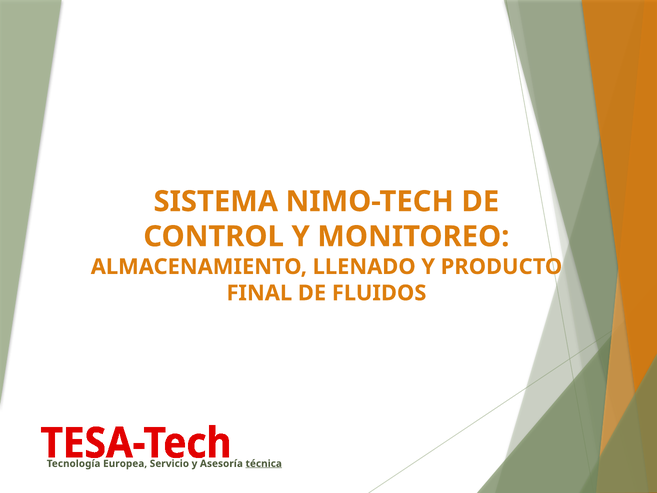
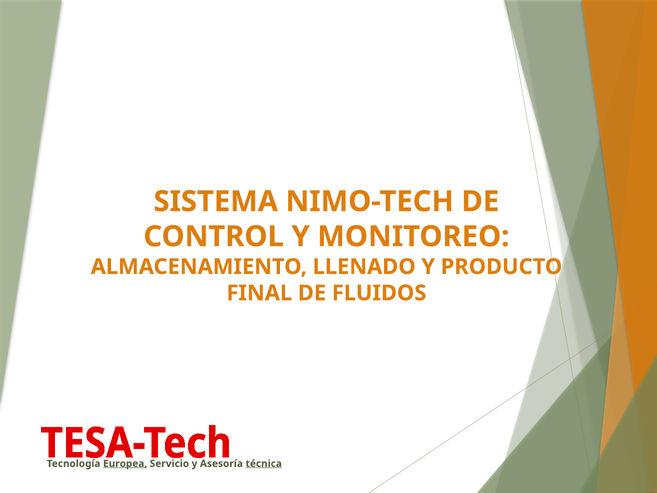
Europea underline: none -> present
